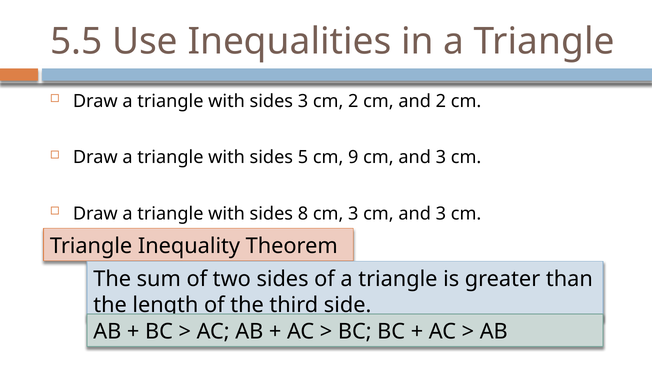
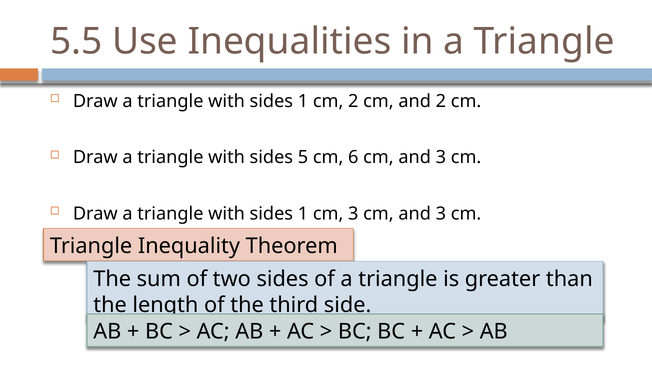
3 at (303, 101): 3 -> 1
9: 9 -> 6
8 at (303, 213): 8 -> 1
